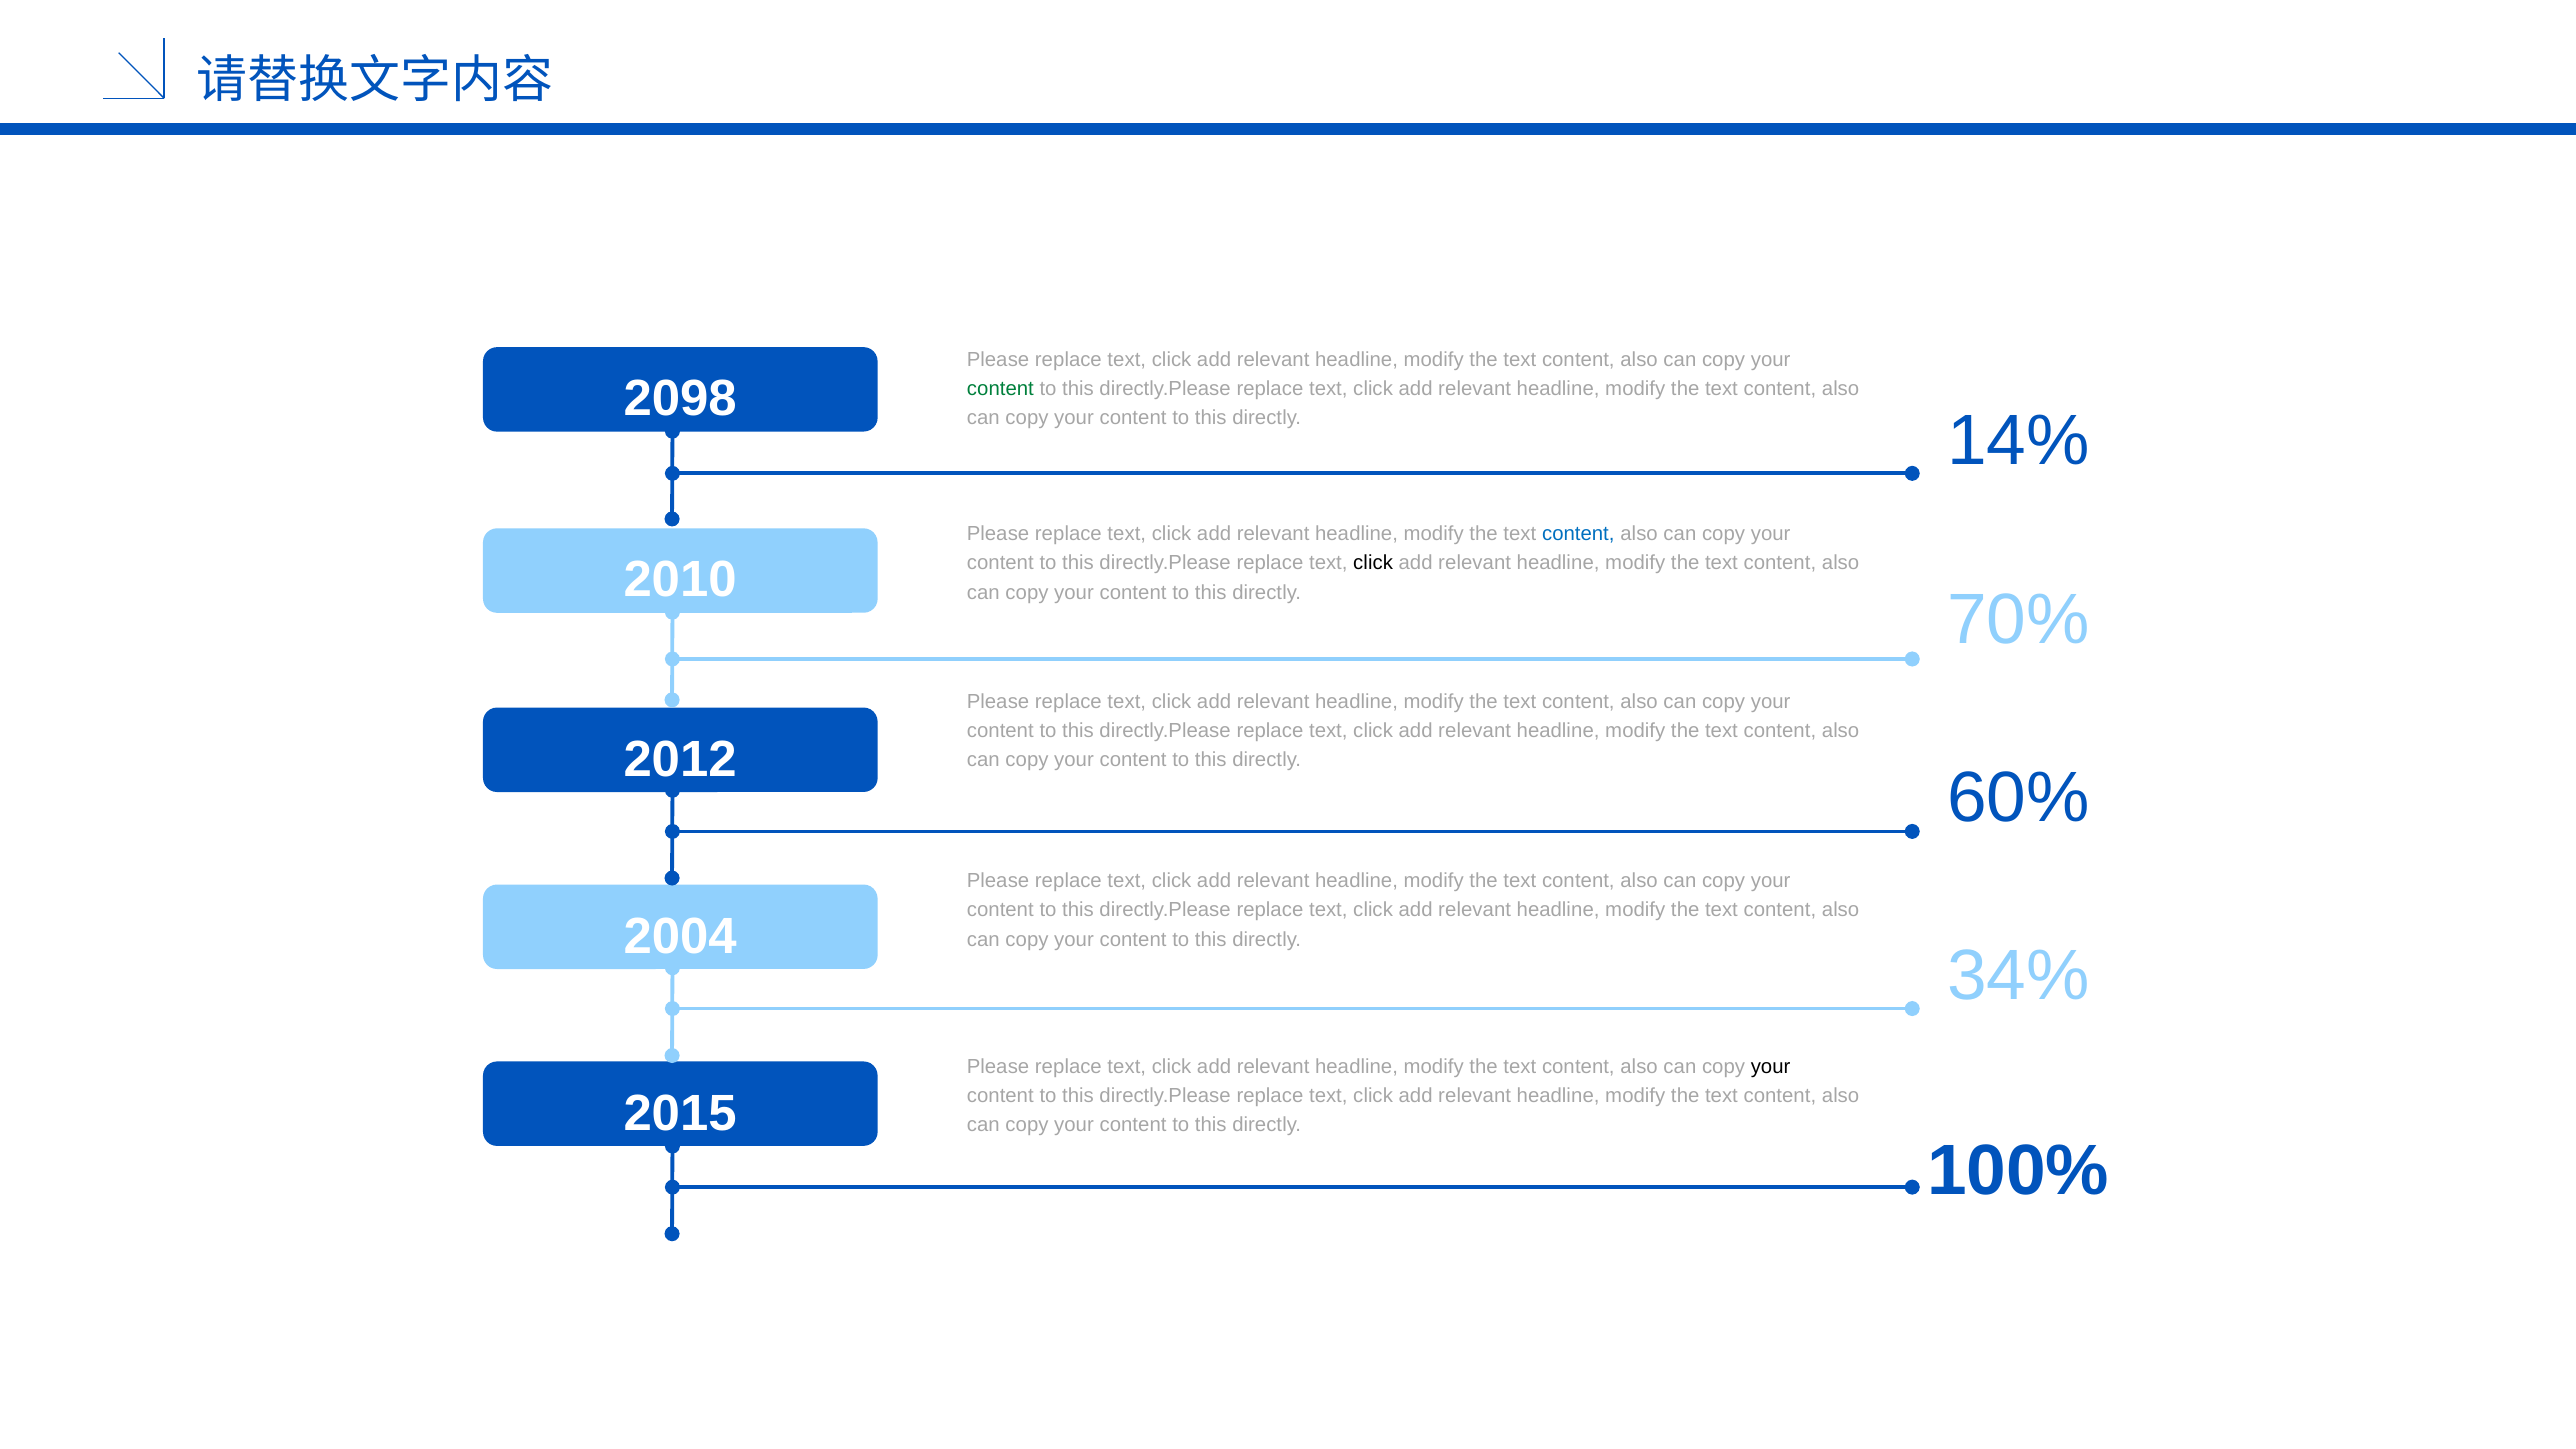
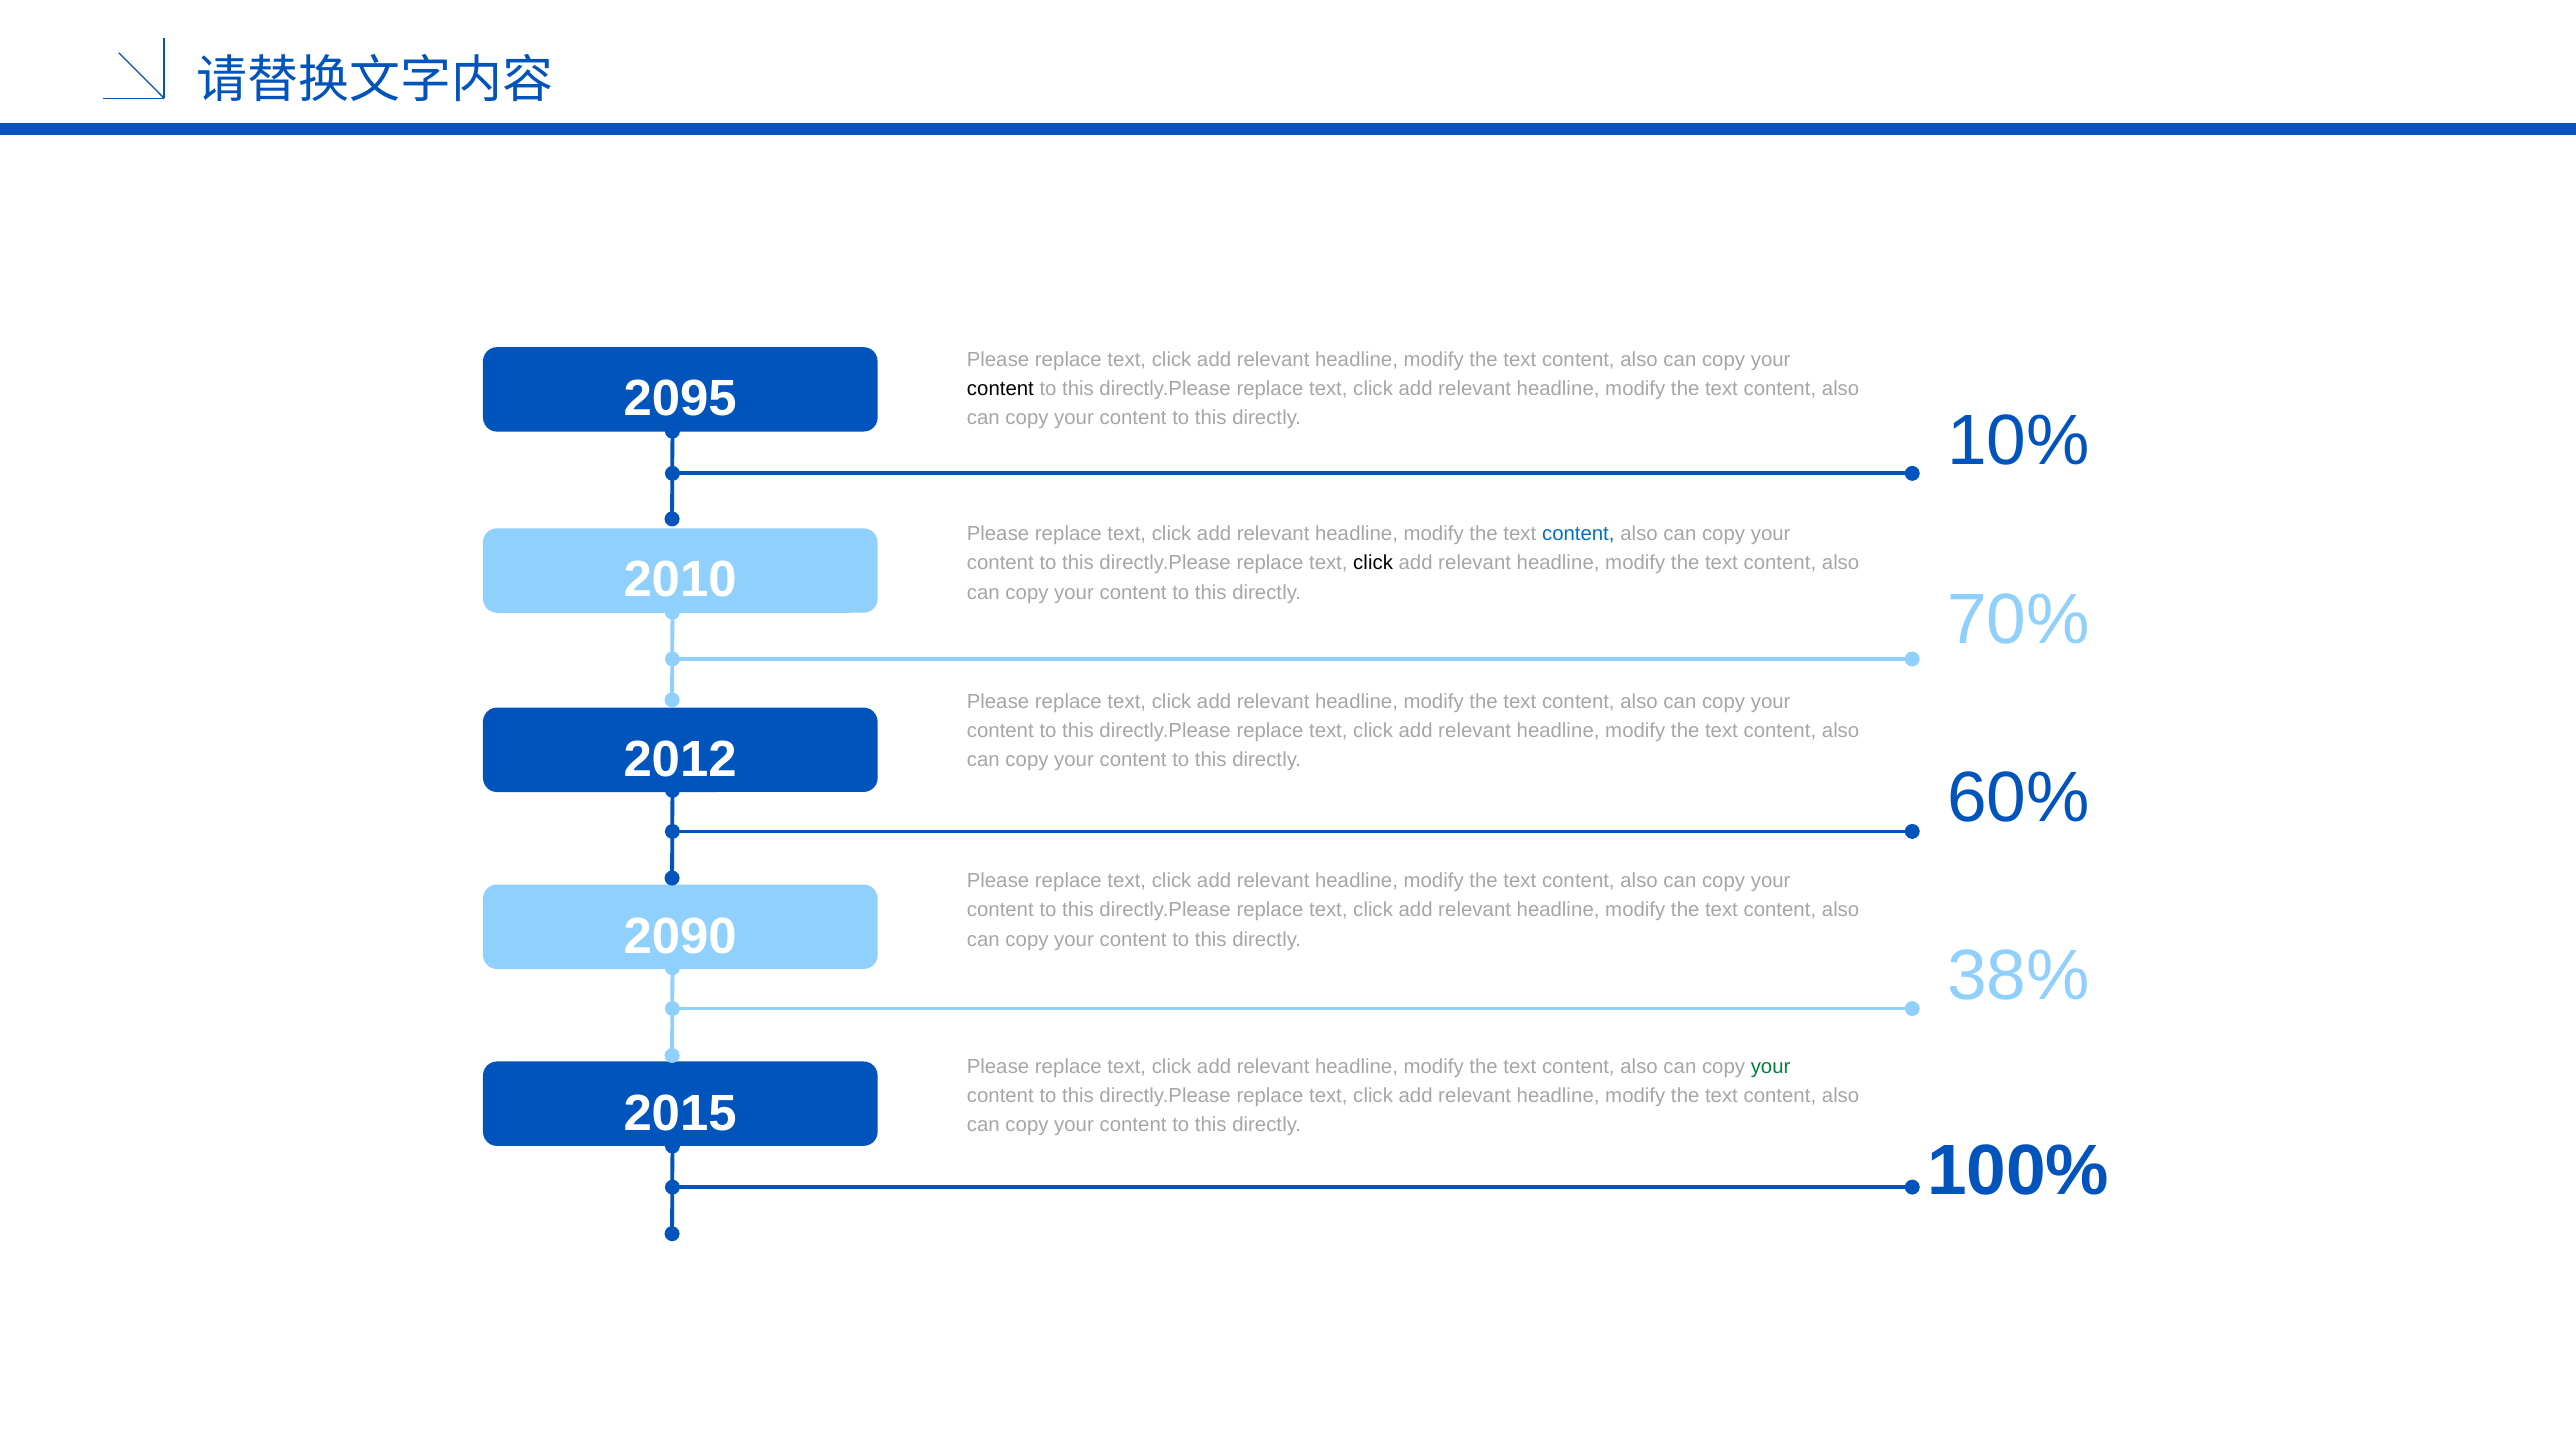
2098: 2098 -> 2095
content at (1000, 389) colour: green -> black
14%: 14% -> 10%
2004: 2004 -> 2090
34%: 34% -> 38%
your at (1771, 1066) colour: black -> green
